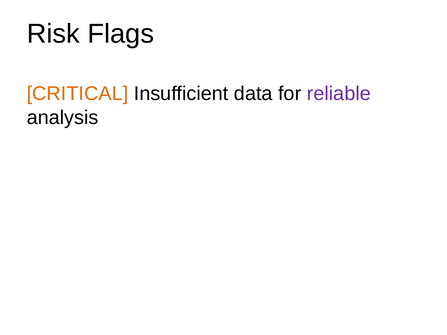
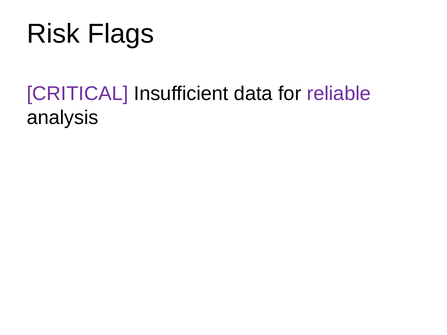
CRITICAL colour: orange -> purple
